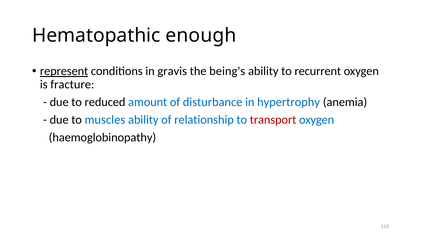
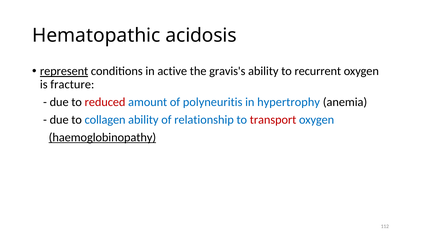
enough: enough -> acidosis
gravis: gravis -> active
being's: being's -> gravis's
reduced colour: black -> red
disturbance: disturbance -> polyneuritis
muscles: muscles -> collagen
haemoglobinopathy underline: none -> present
